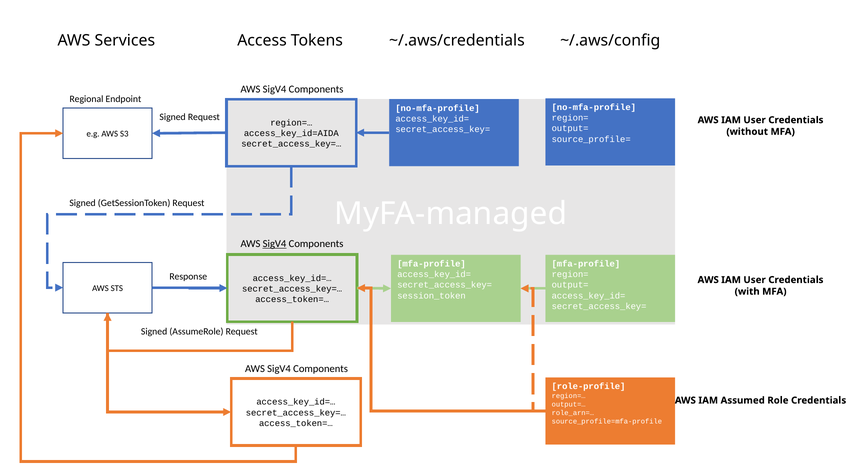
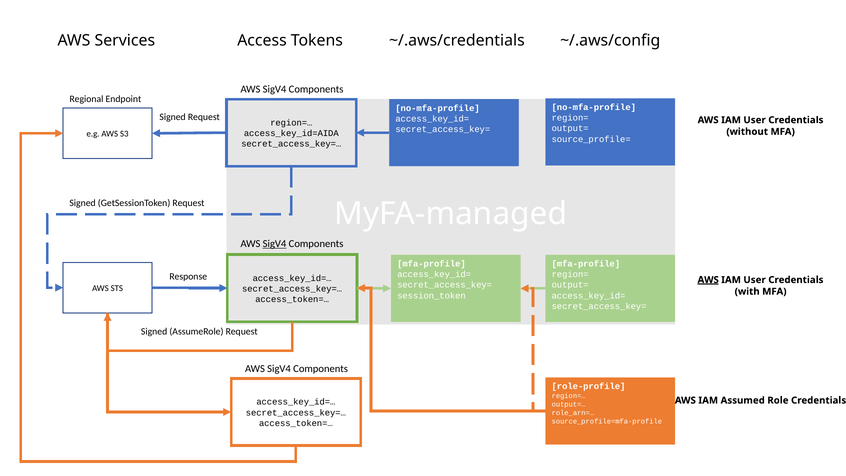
AWS at (708, 280) underline: none -> present
